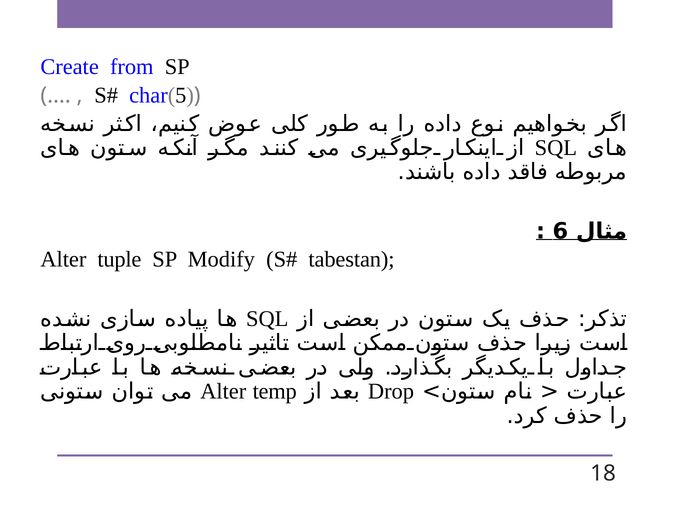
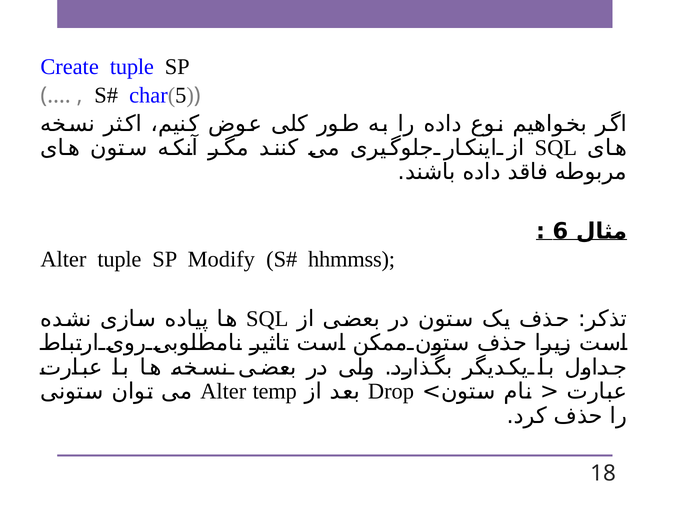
Create from: from -> tuple
tabestan: tabestan -> hhmmss
